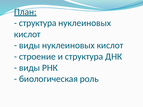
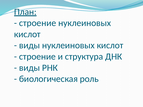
структура at (38, 23): структура -> строение
